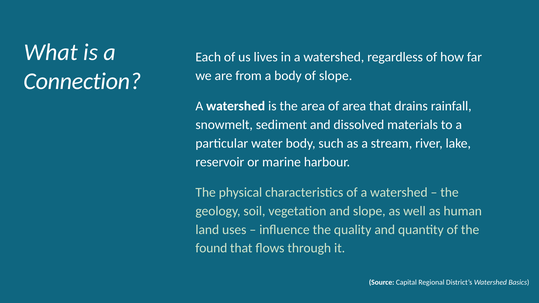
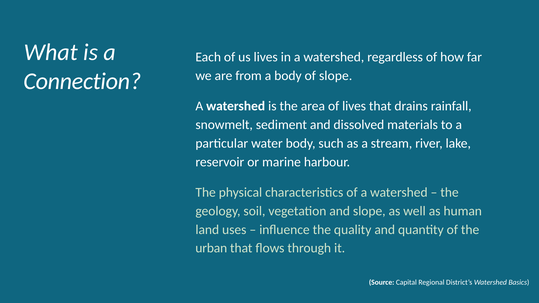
of area: area -> lives
found: found -> urban
